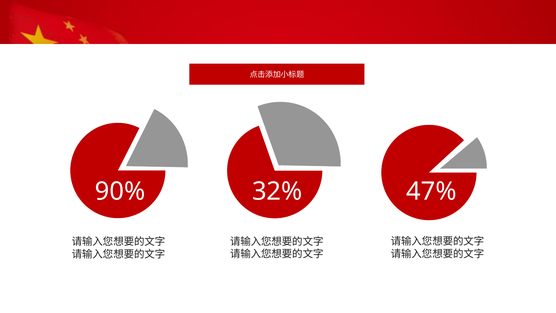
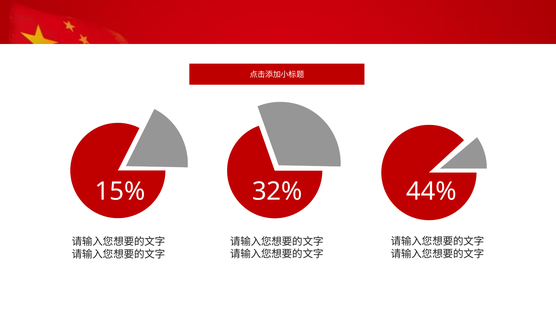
90%: 90% -> 15%
47%: 47% -> 44%
